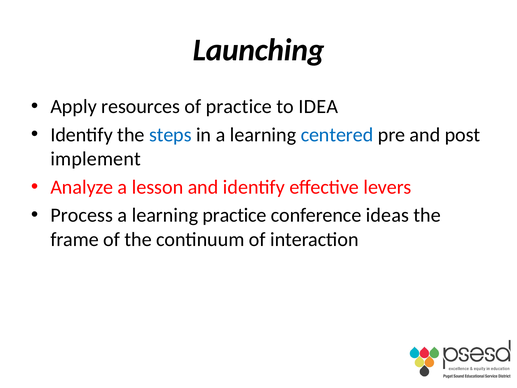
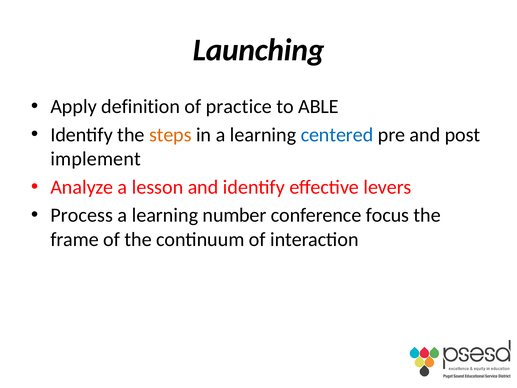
resources: resources -> definition
IDEA: IDEA -> ABLE
steps colour: blue -> orange
learning practice: practice -> number
ideas: ideas -> focus
